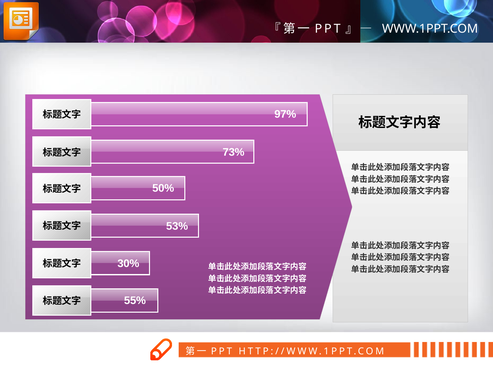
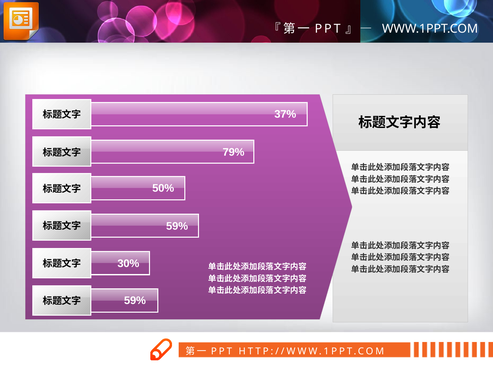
97%: 97% -> 37%
73%: 73% -> 79%
53% at (177, 226): 53% -> 59%
55% at (135, 301): 55% -> 59%
